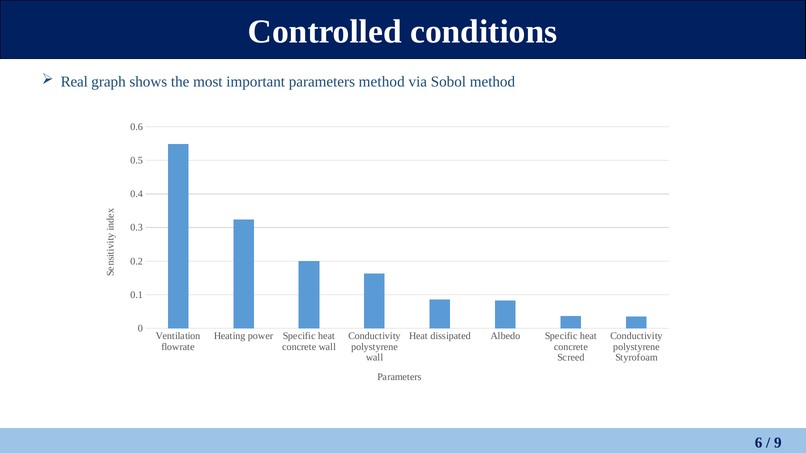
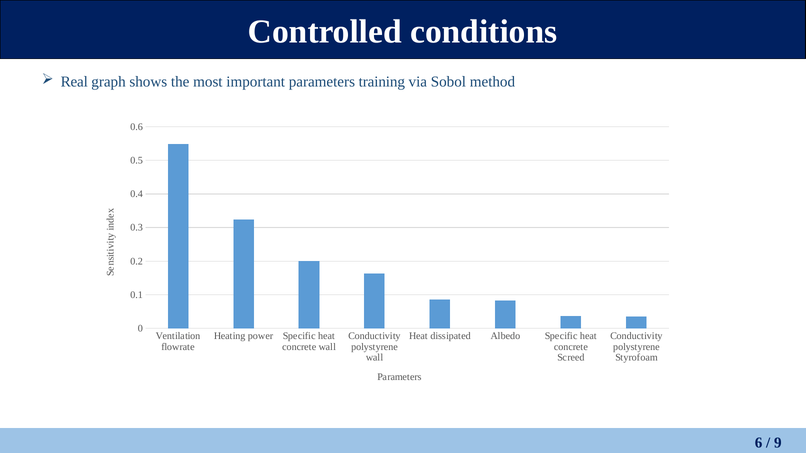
parameters method: method -> training
